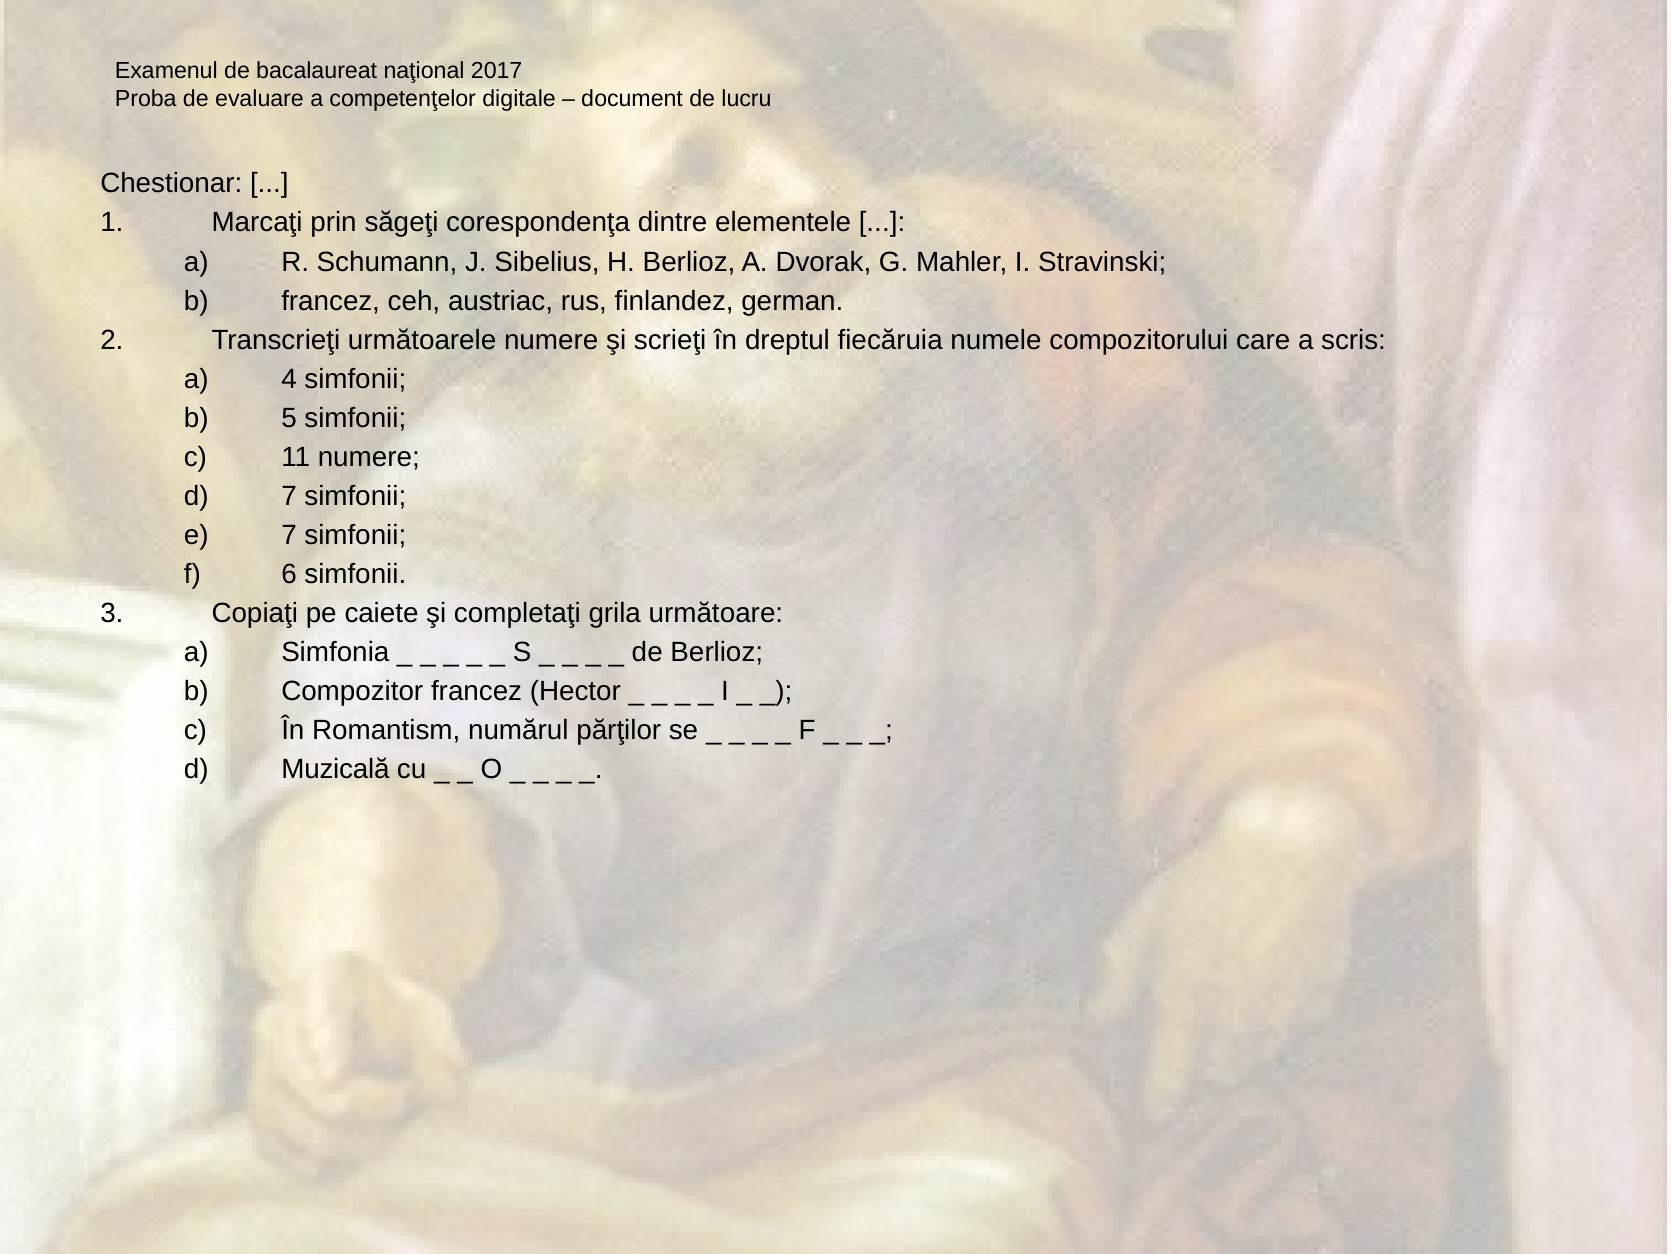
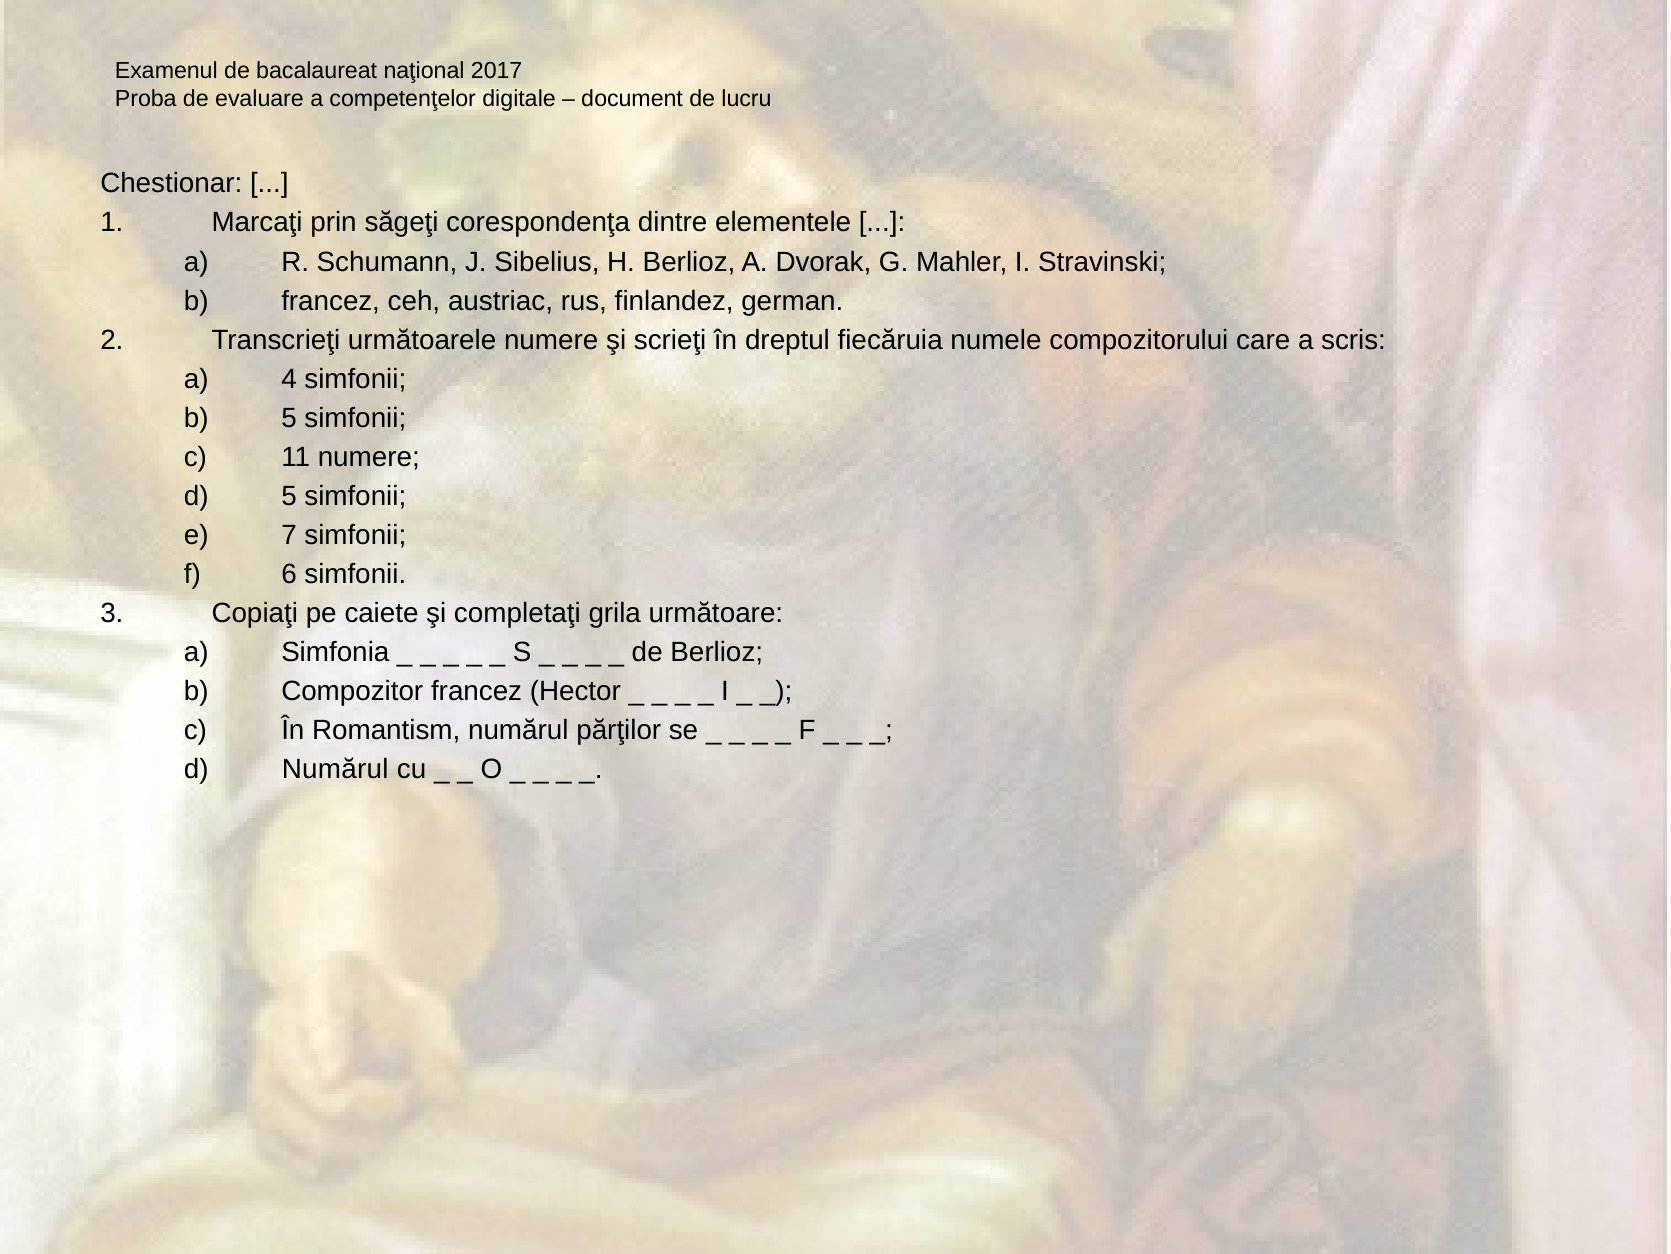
7 at (289, 496): 7 -> 5
Muzicală at (335, 769): Muzicală -> Numărul
